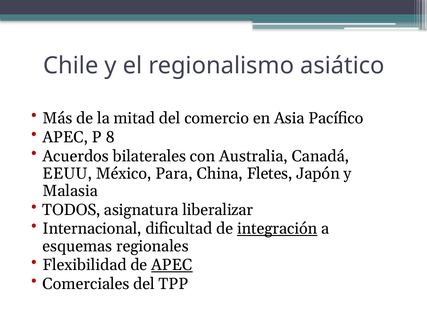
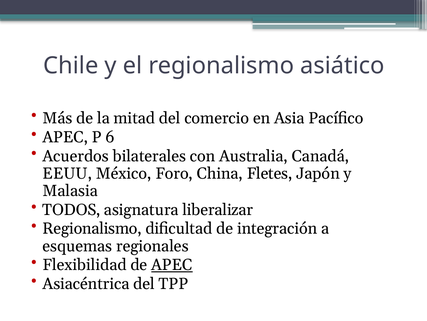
8: 8 -> 6
Para: Para -> Foro
Internacional at (92, 228): Internacional -> Regionalismo
integración underline: present -> none
Comerciales: Comerciales -> Asiacéntrica
